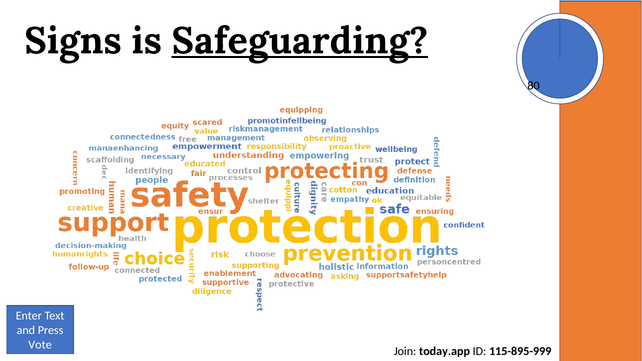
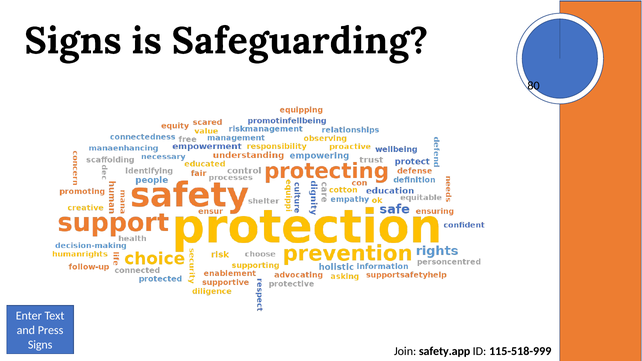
Safeguarding underline: present -> none
Vote at (40, 345): Vote -> Signs
today.app: today.app -> safety.app
115-895-999: 115-895-999 -> 115-518-999
